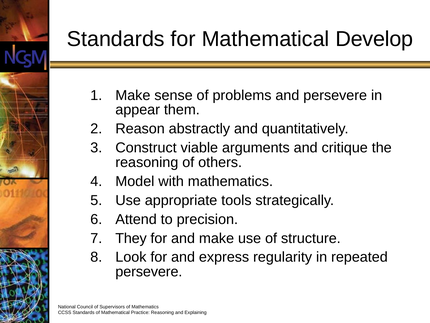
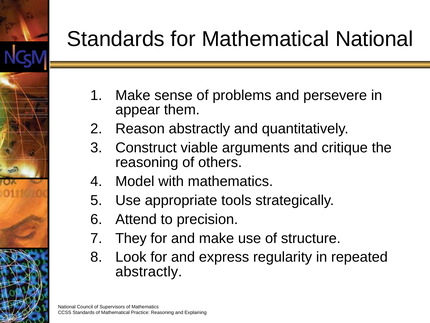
Mathematical Develop: Develop -> National
persevere at (149, 271): persevere -> abstractly
